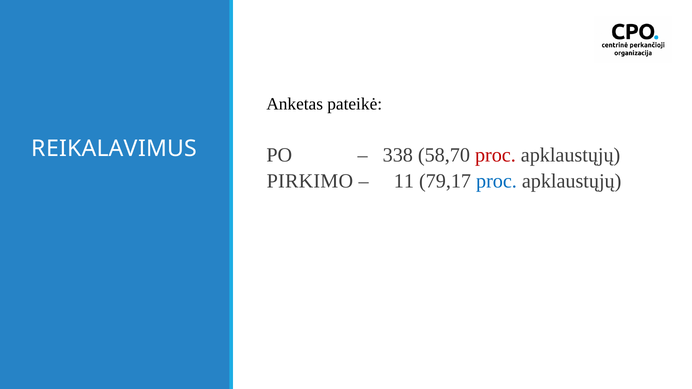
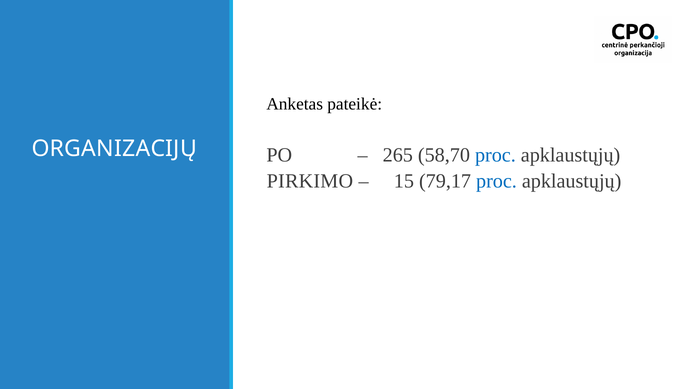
REIKALAVIMUS: REIKALAVIMUS -> ORGANIZACIJŲ
338: 338 -> 265
proc at (495, 155) colour: red -> blue
11: 11 -> 15
